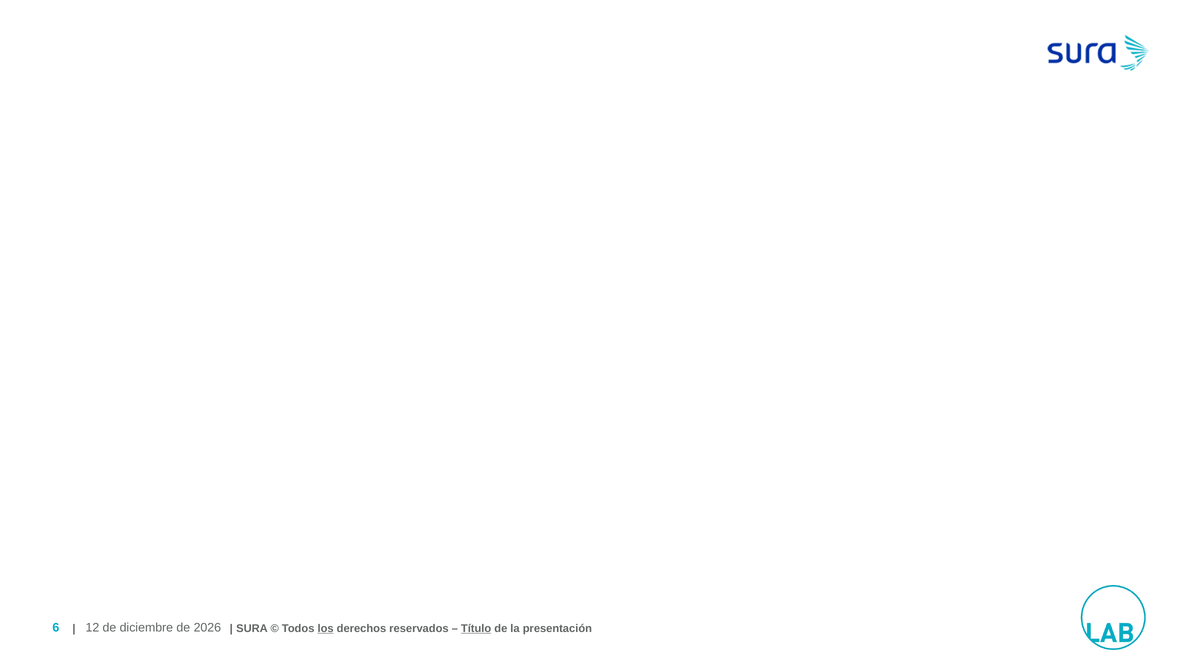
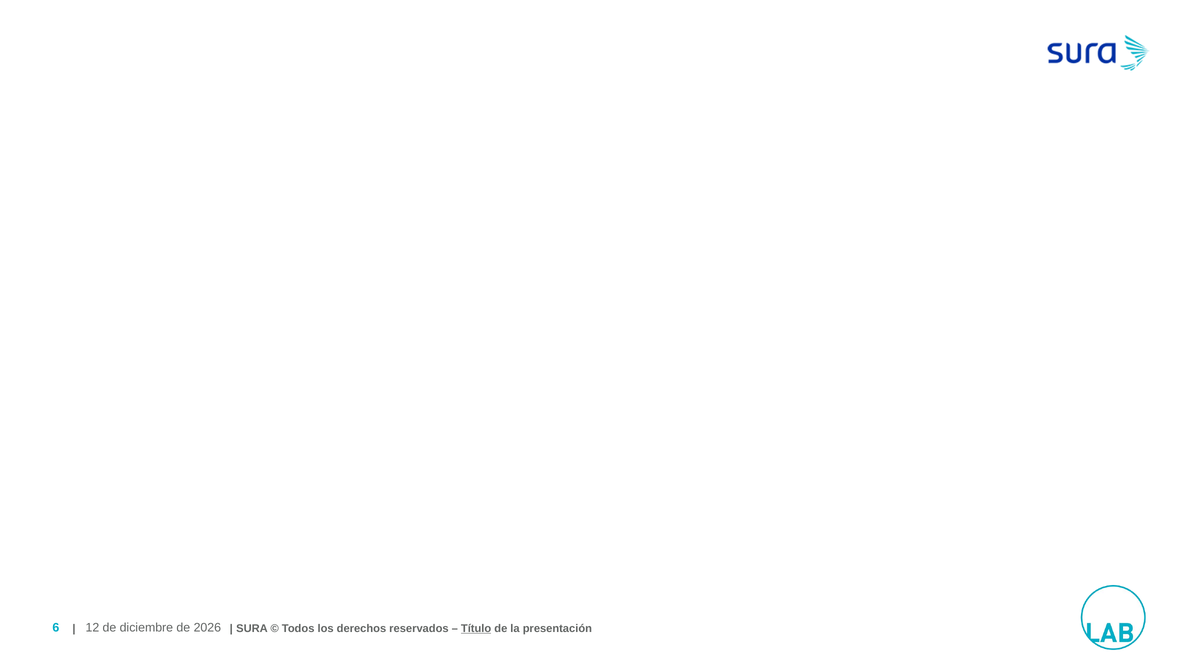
los underline: present -> none
